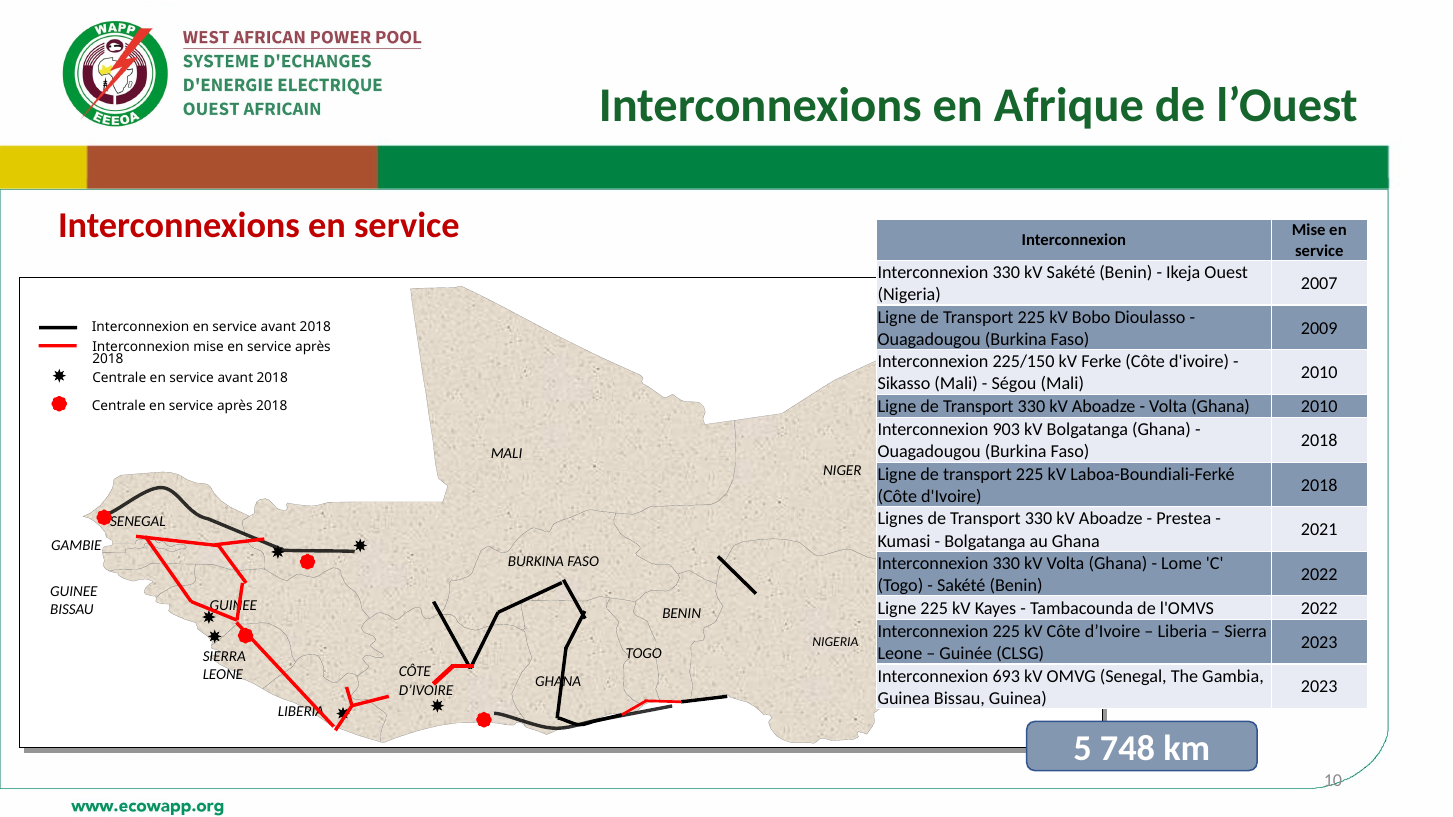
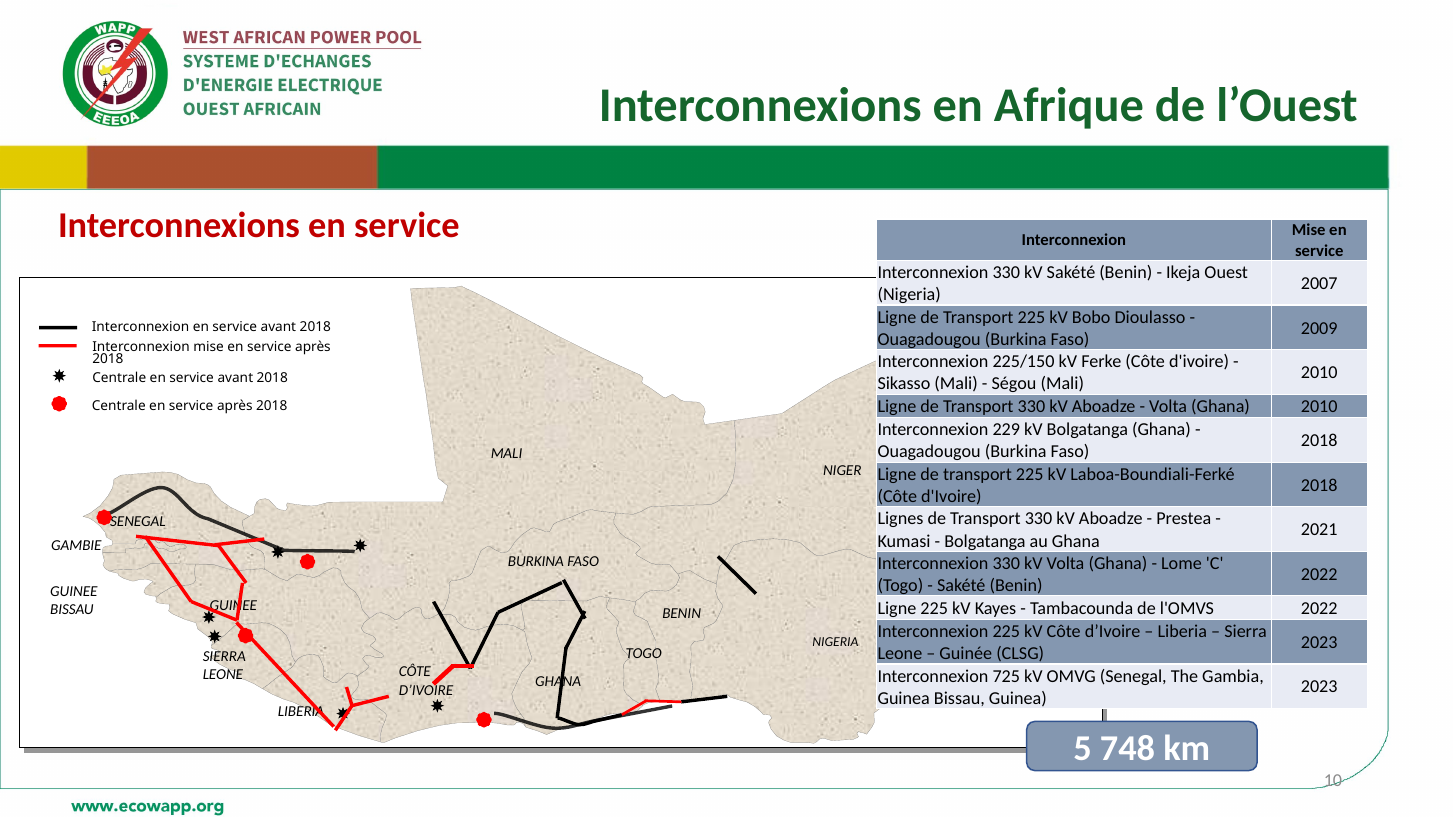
903: 903 -> 229
693: 693 -> 725
